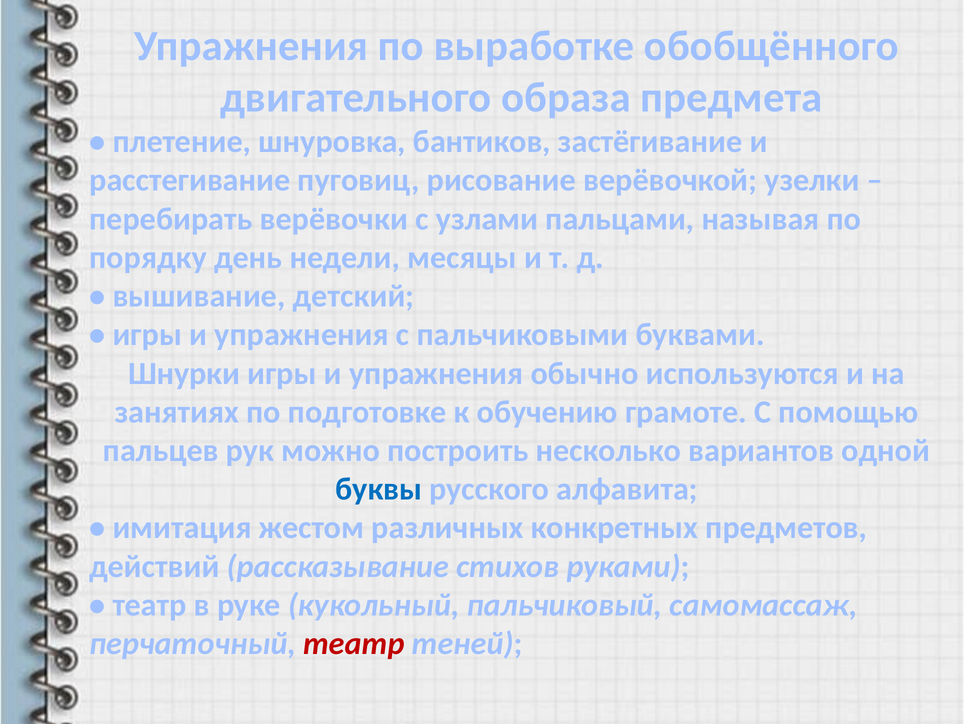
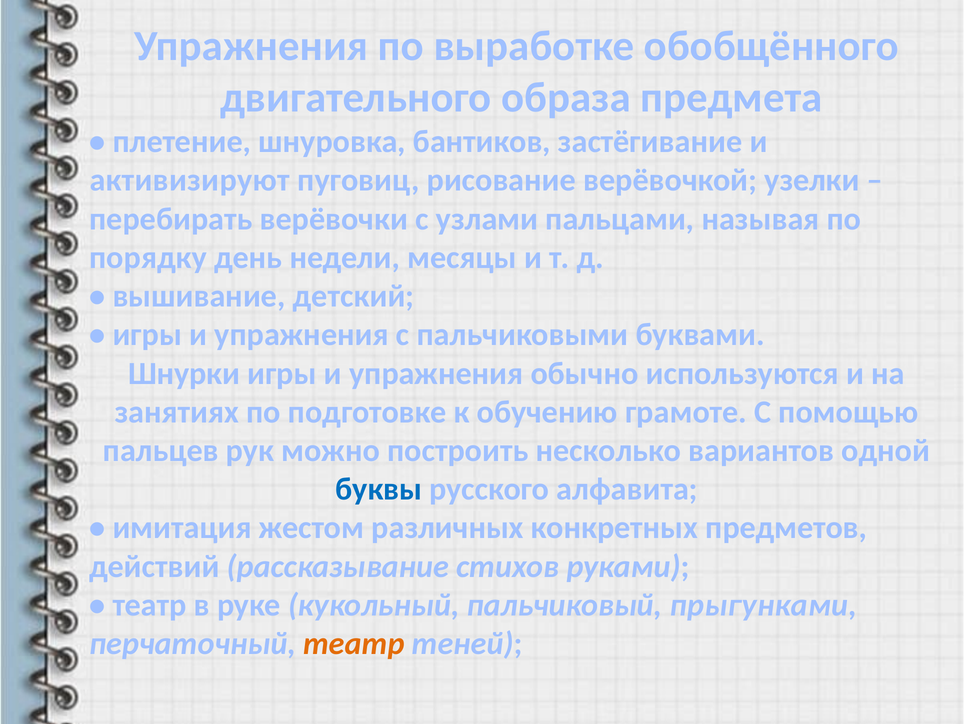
расстегивание: расстегивание -> активизируют
самомассаж: самомассаж -> прыгунками
театр at (354, 643) colour: red -> orange
